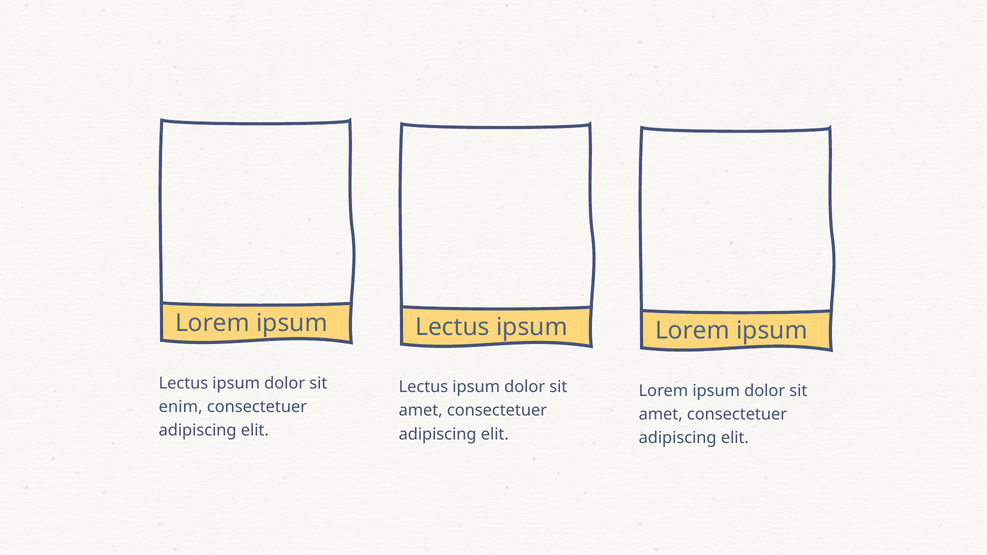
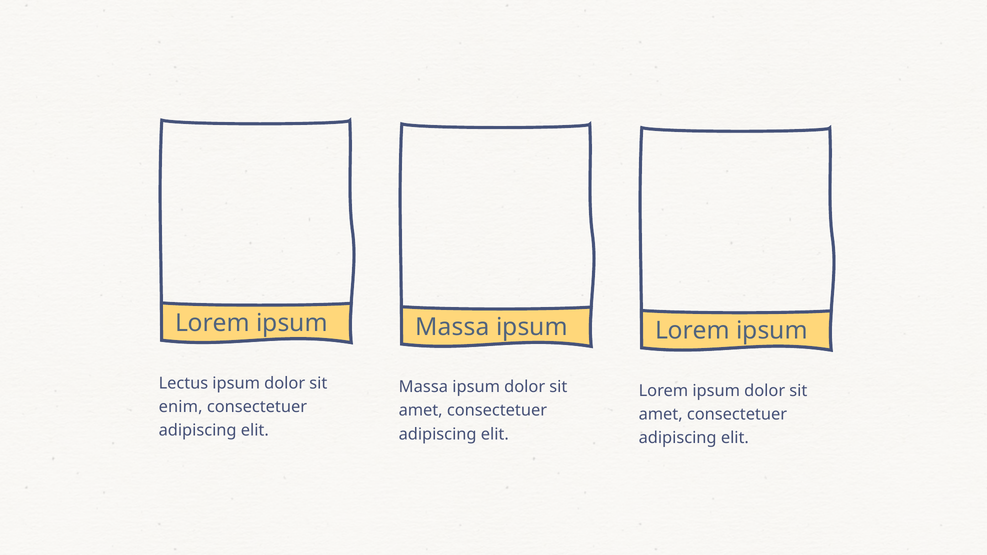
Lectus at (452, 327): Lectus -> Massa
Lectus at (423, 387): Lectus -> Massa
